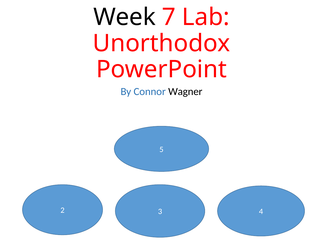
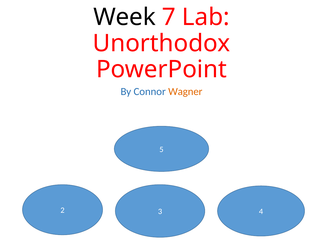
Wagner colour: black -> orange
